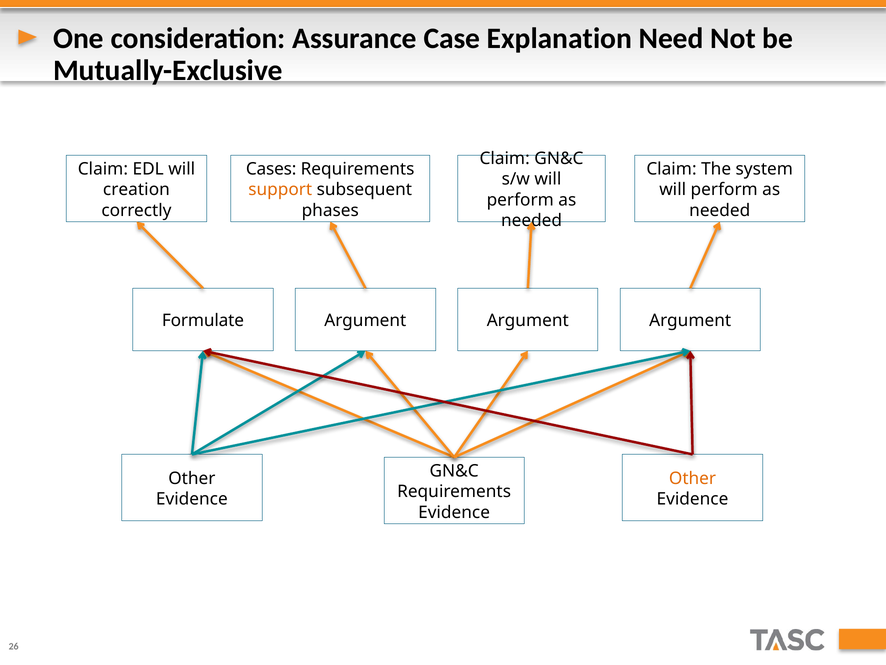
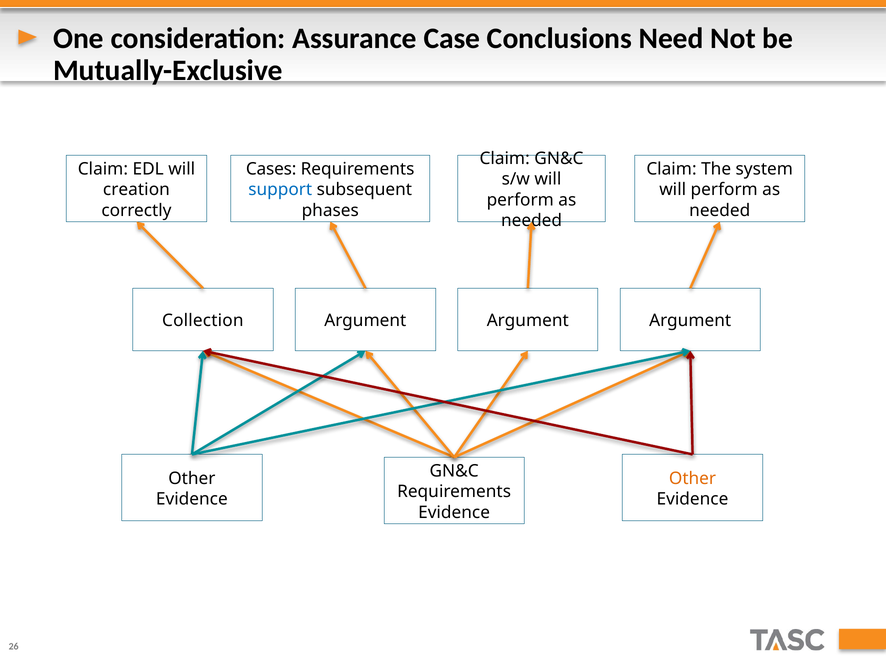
Explanation: Explanation -> Conclusions
support colour: orange -> blue
Formulate: Formulate -> Collection
